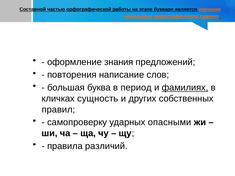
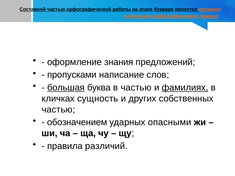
повторения: повторения -> пропусками
большая underline: none -> present
в период: период -> частью
правил at (58, 110): правил -> частью
самопроверку: самопроверку -> обозначением
